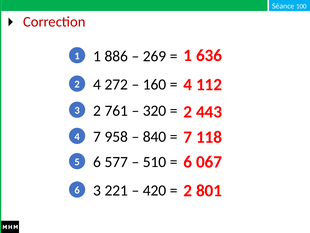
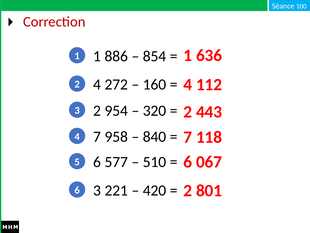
269: 269 -> 854
761: 761 -> 954
